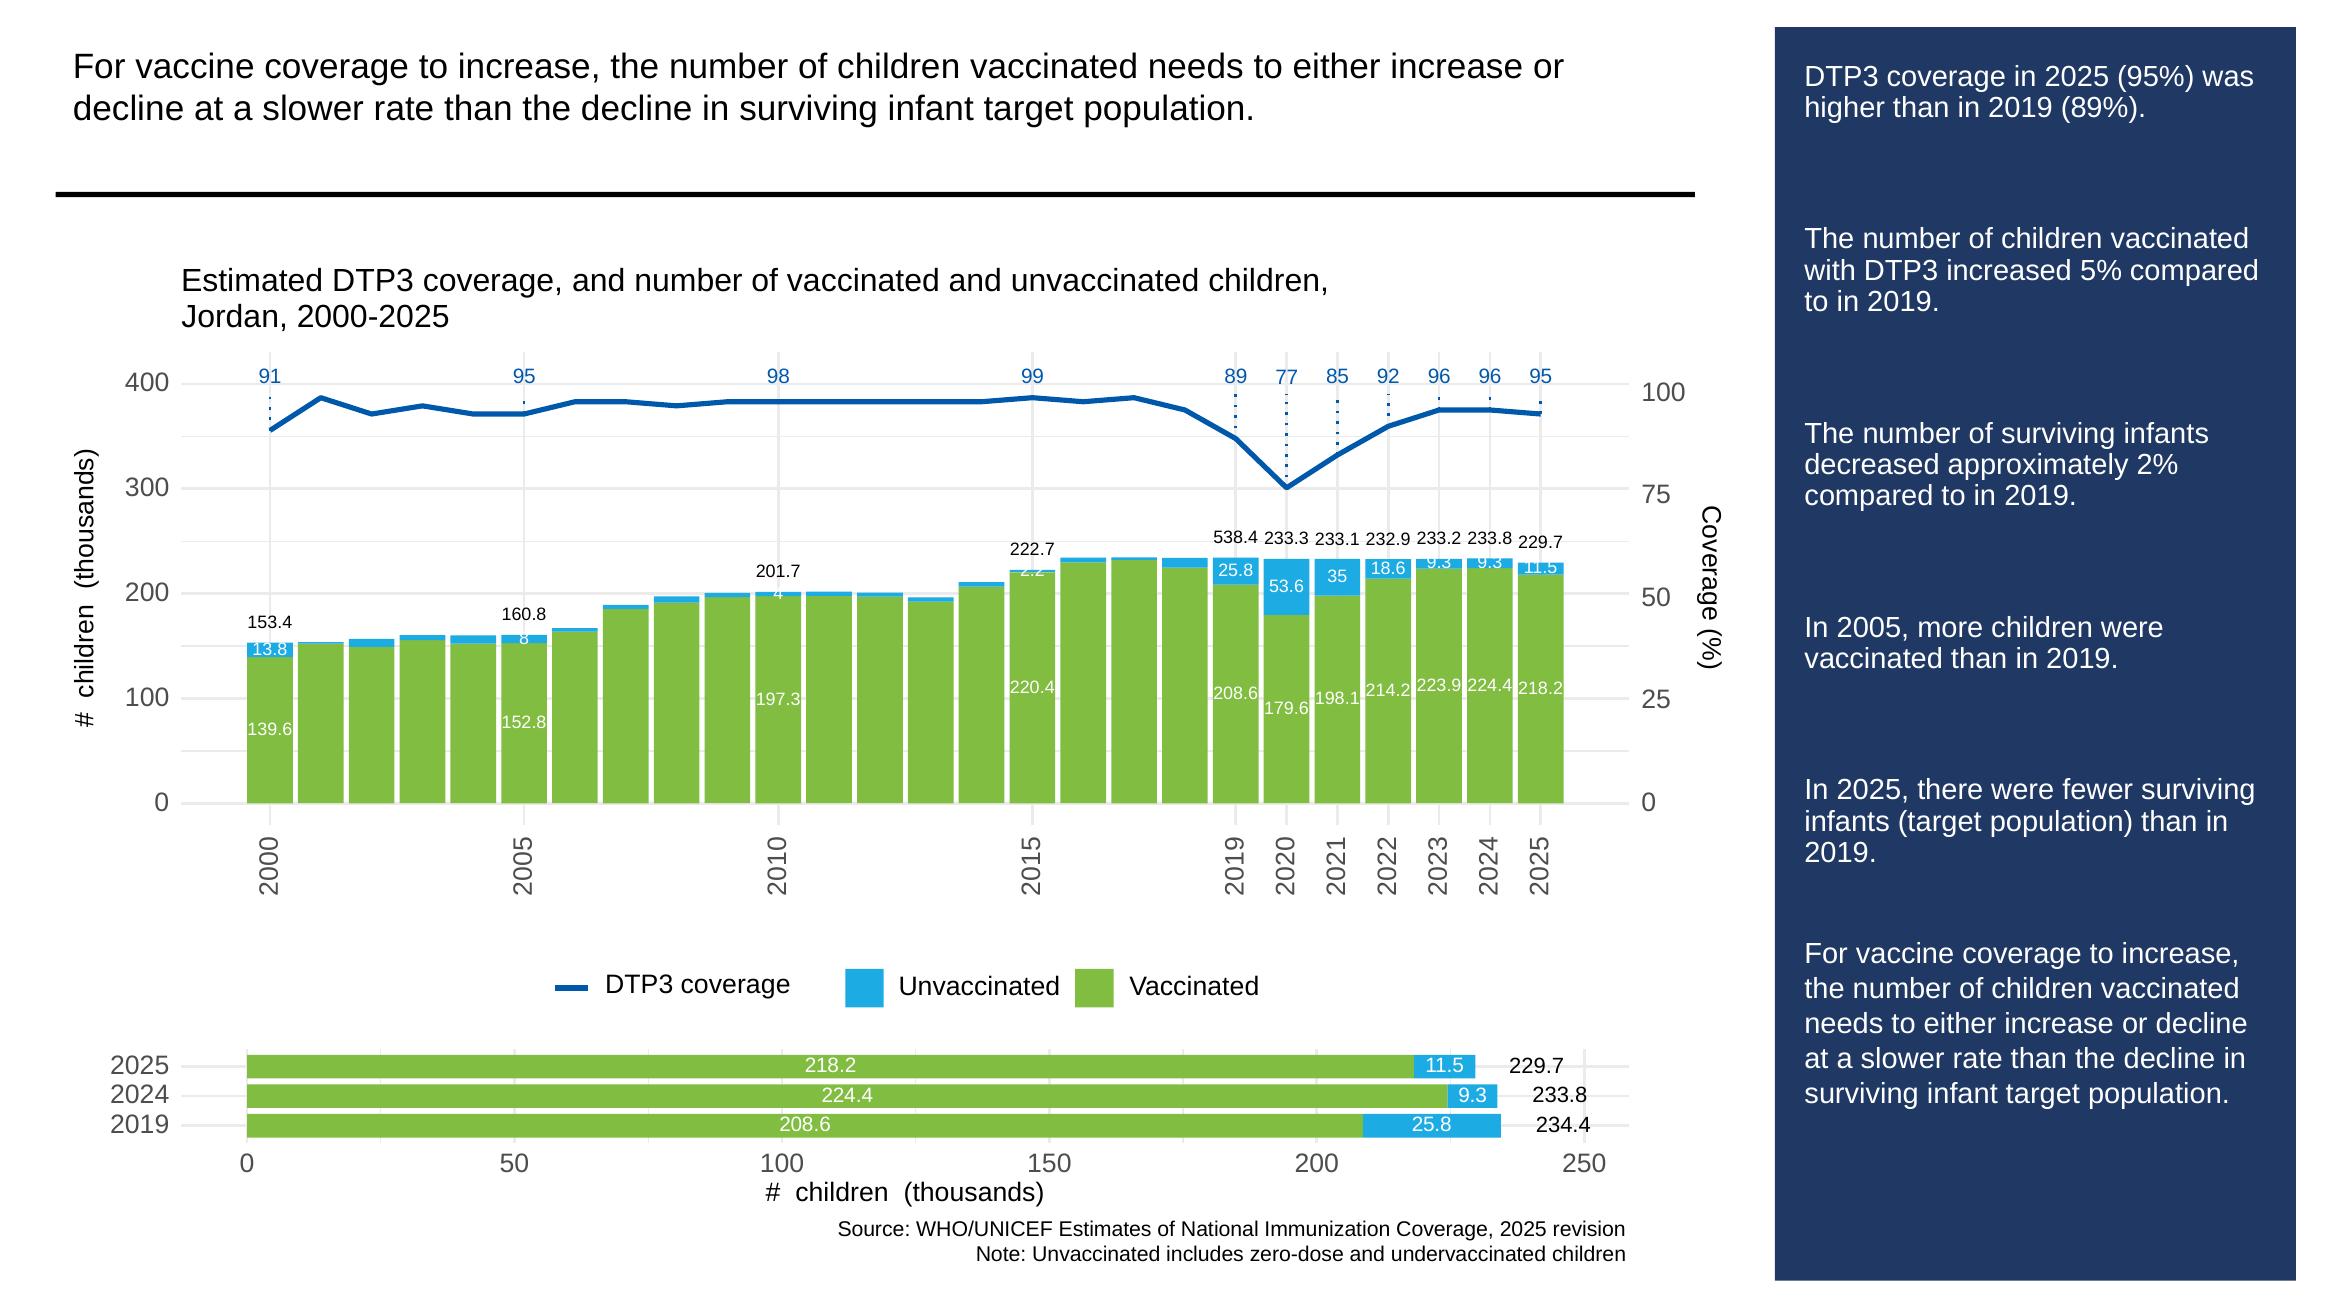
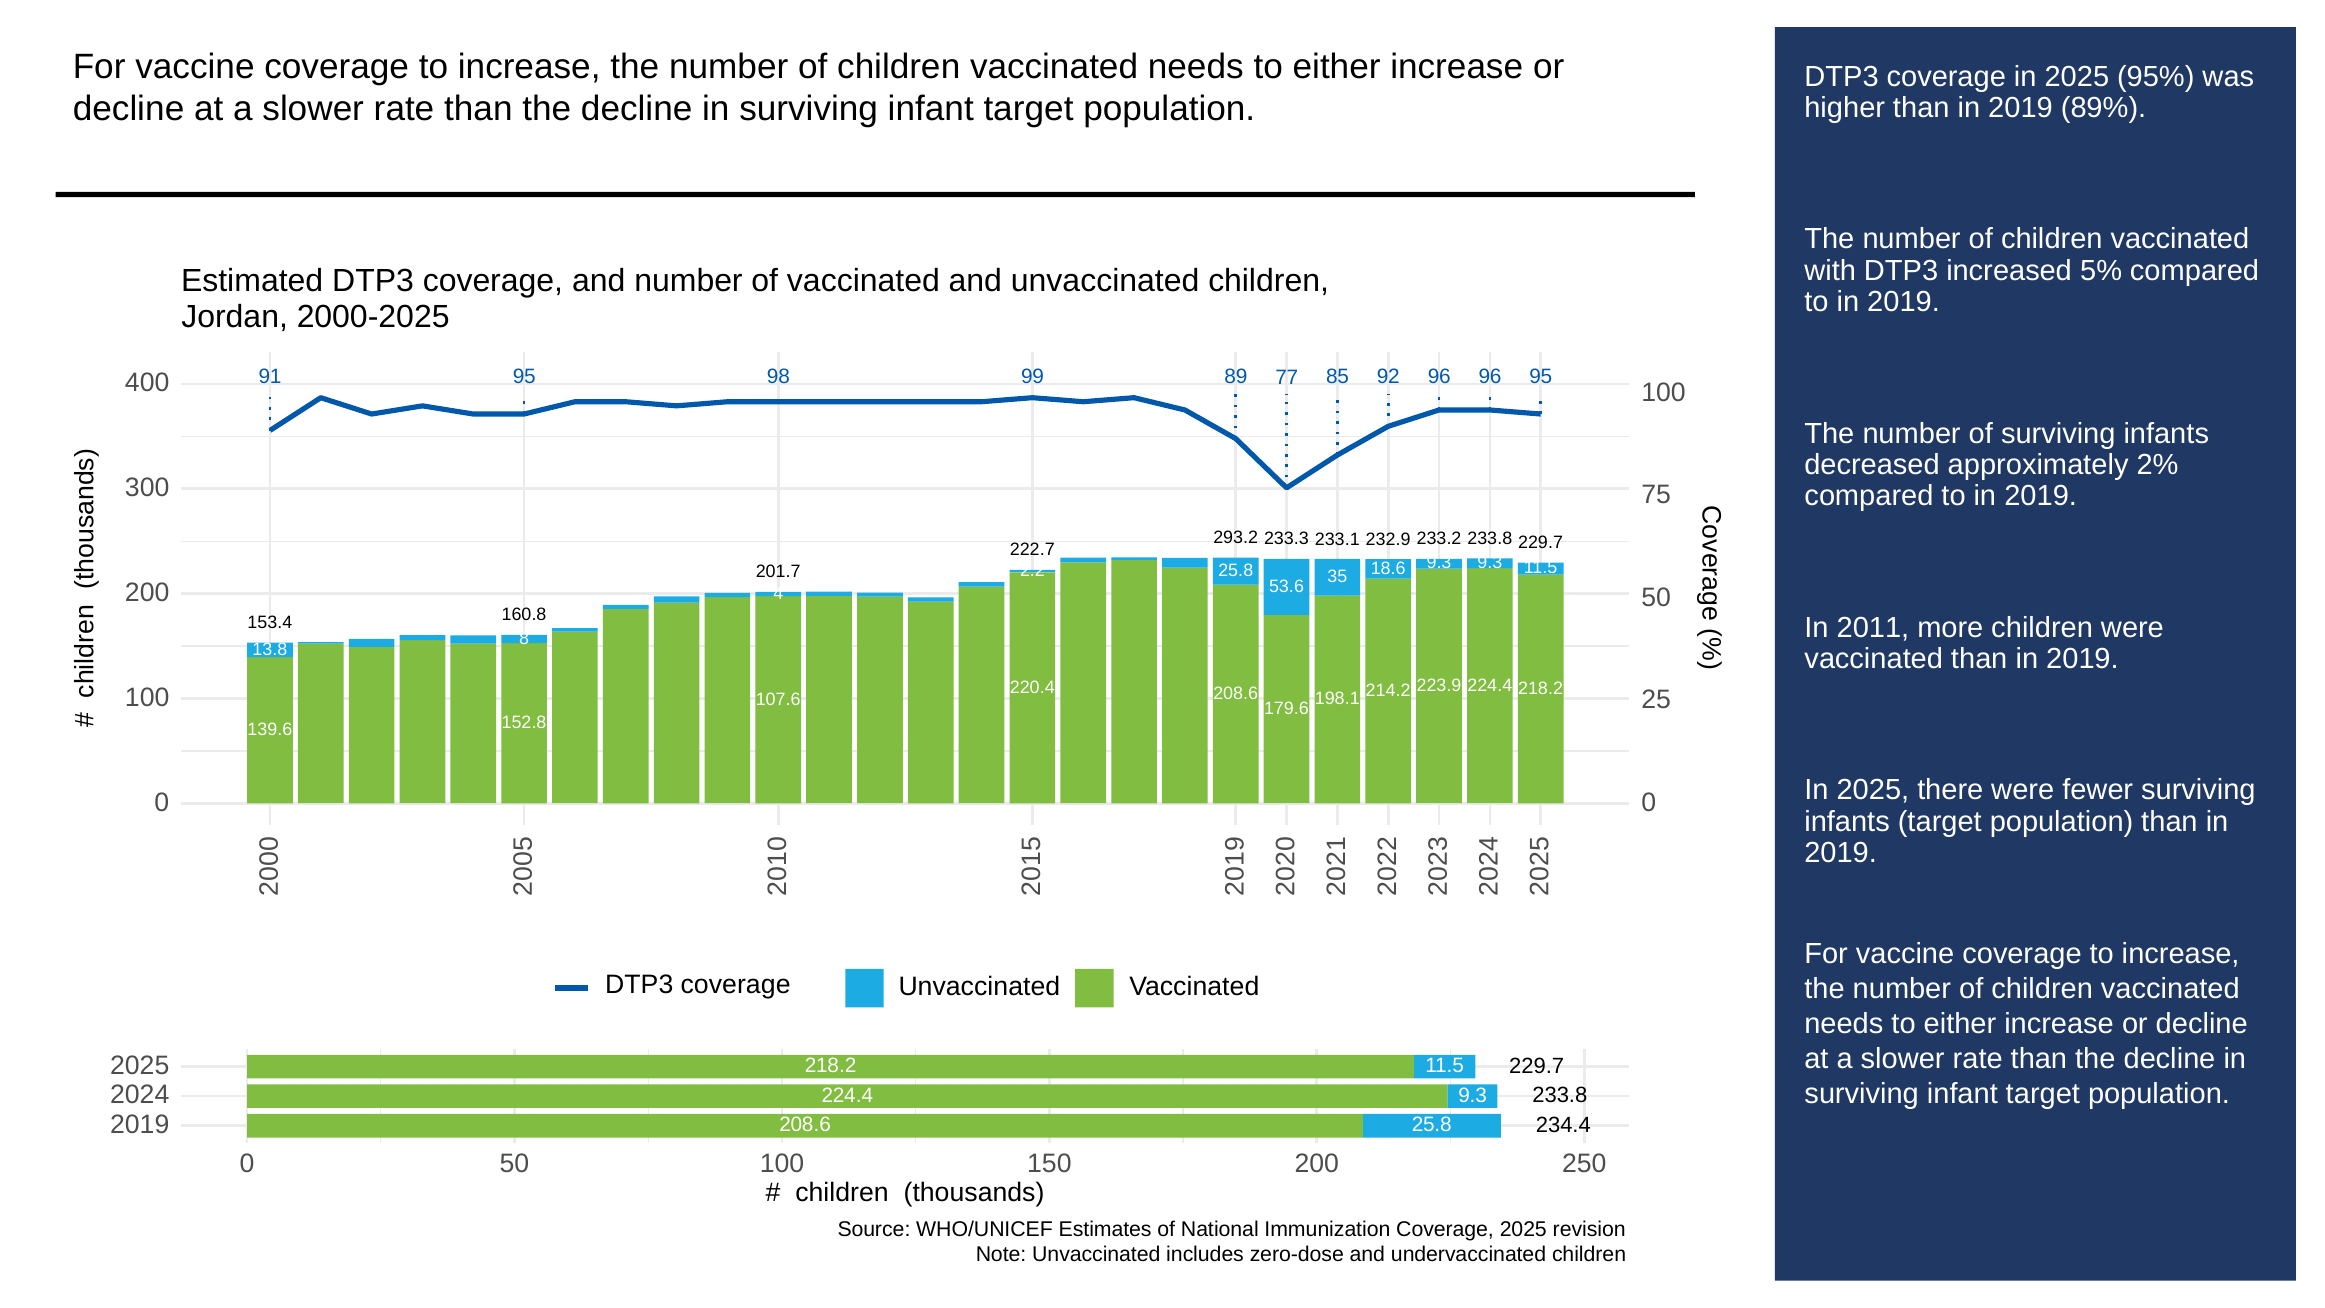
538.4: 538.4 -> 293.2
2005: 2005 -> 2011
197.3: 197.3 -> 107.6
